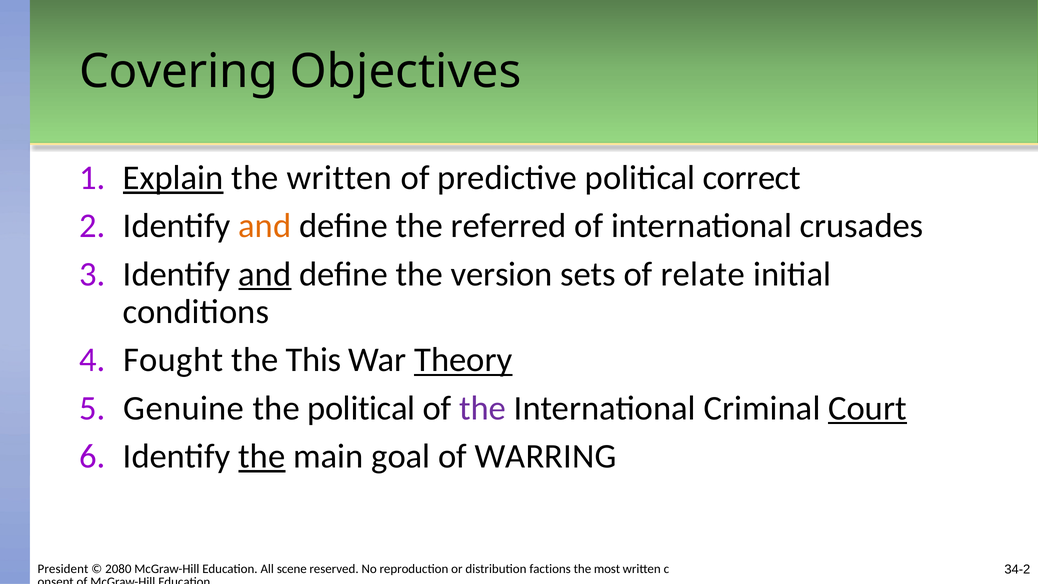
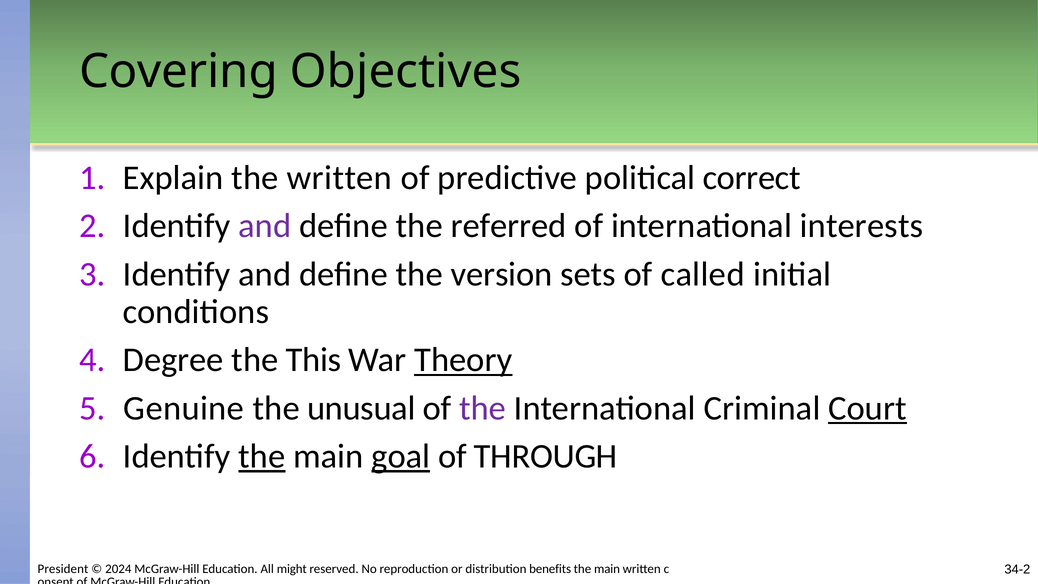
Explain underline: present -> none
and at (265, 226) colour: orange -> purple
crusades: crusades -> interests
and at (265, 274) underline: present -> none
relate: relate -> called
Fought: Fought -> Degree
the political: political -> unusual
goal underline: none -> present
WARRING: WARRING -> THROUGH
2080: 2080 -> 2024
scene: scene -> might
factions: factions -> benefits
most at (607, 569): most -> main
